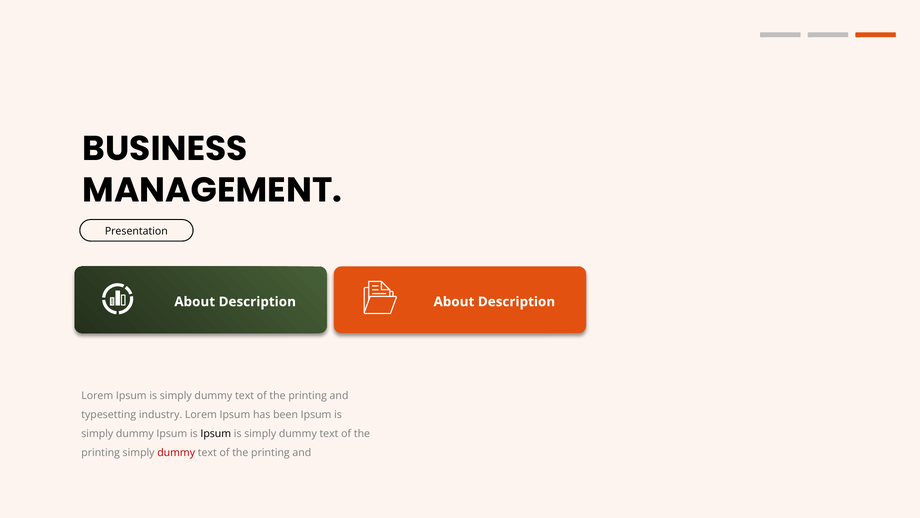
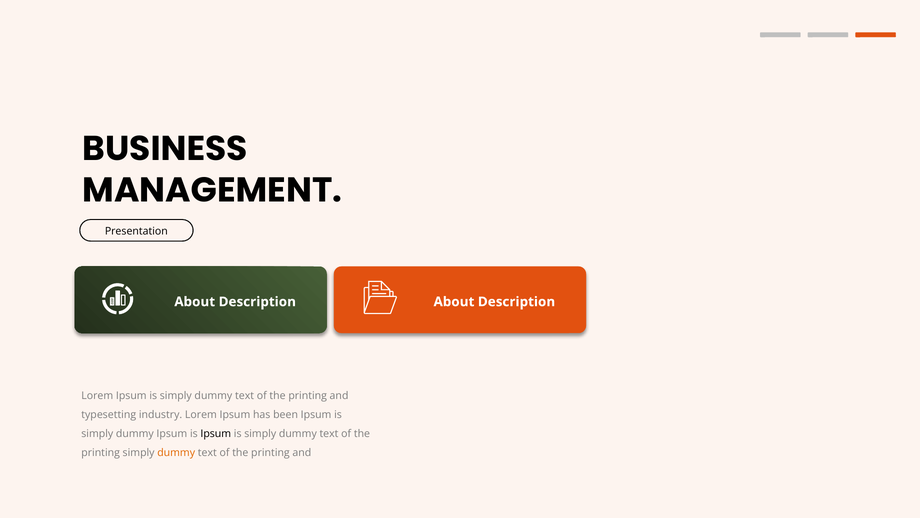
dummy at (176, 452) colour: red -> orange
